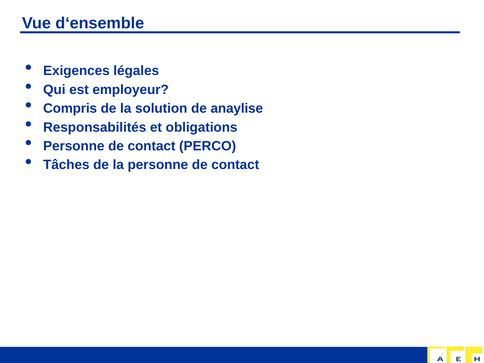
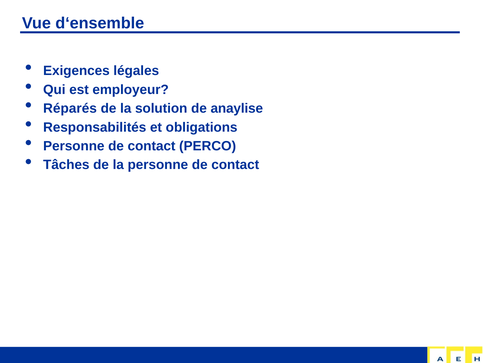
Compris: Compris -> Réparés
